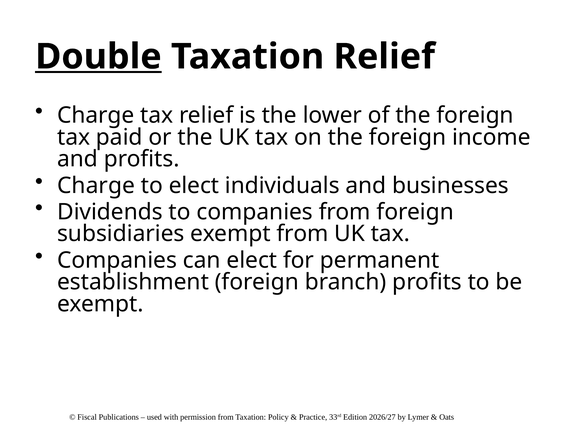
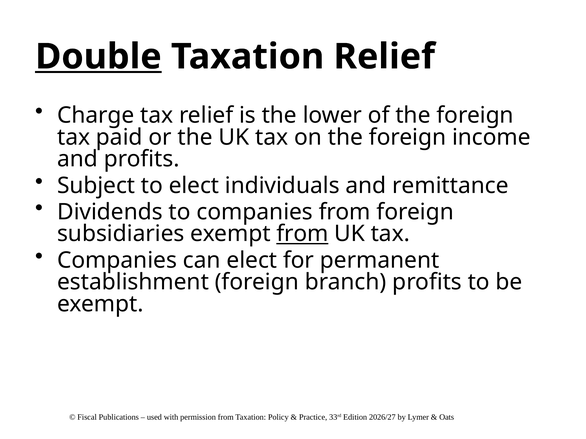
Charge at (96, 186): Charge -> Subject
businesses: businesses -> remittance
from at (302, 234) underline: none -> present
